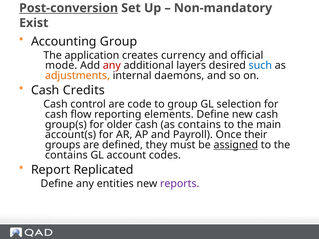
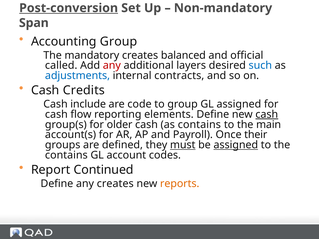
Exist: Exist -> Span
application: application -> mandatory
currency: currency -> balanced
mode: mode -> called
adjustments colour: orange -> blue
daemons: daemons -> contracts
control: control -> include
GL selection: selection -> assigned
cash at (267, 114) underline: none -> present
must underline: none -> present
Replicated: Replicated -> Continued
any entities: entities -> creates
reports colour: purple -> orange
